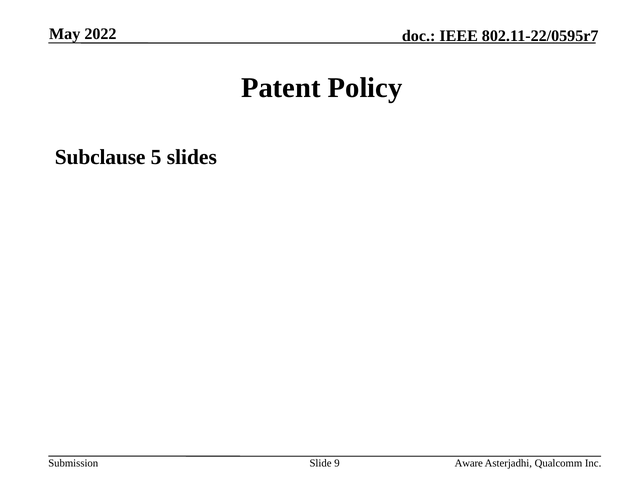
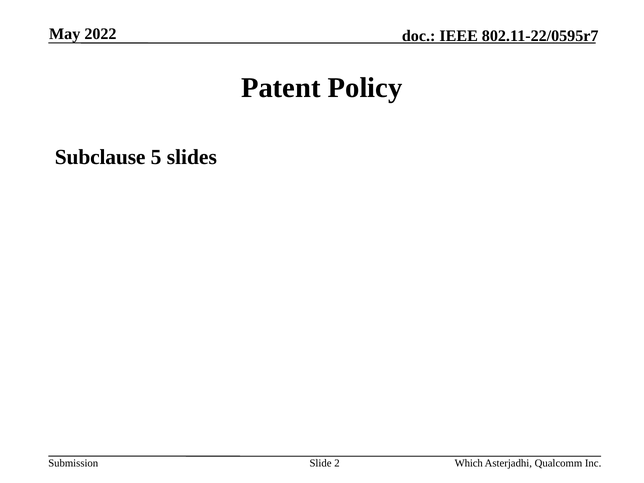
9: 9 -> 2
Aware: Aware -> Which
